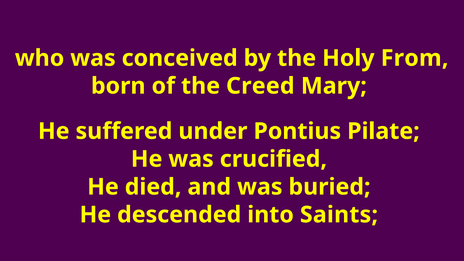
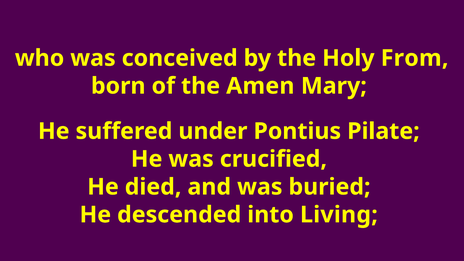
Creed: Creed -> Amen
Saints: Saints -> Living
